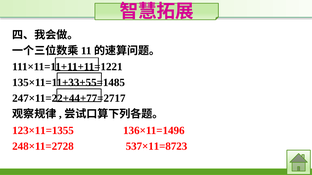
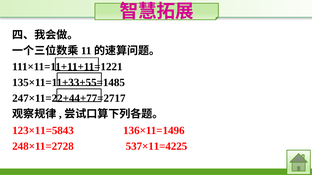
123×11=1355: 123×11=1355 -> 123×11=5843
537×11=8723: 537×11=8723 -> 537×11=4225
